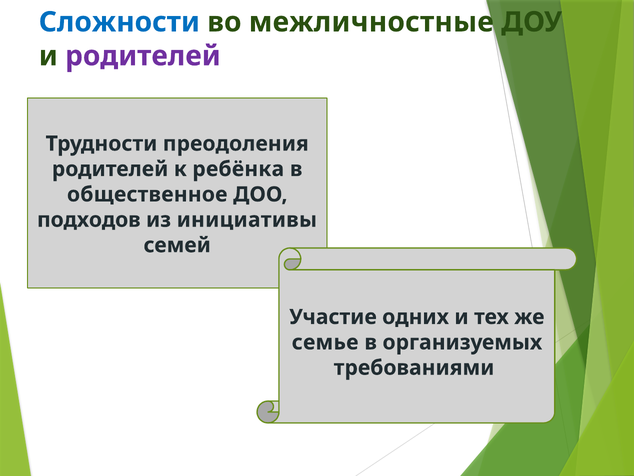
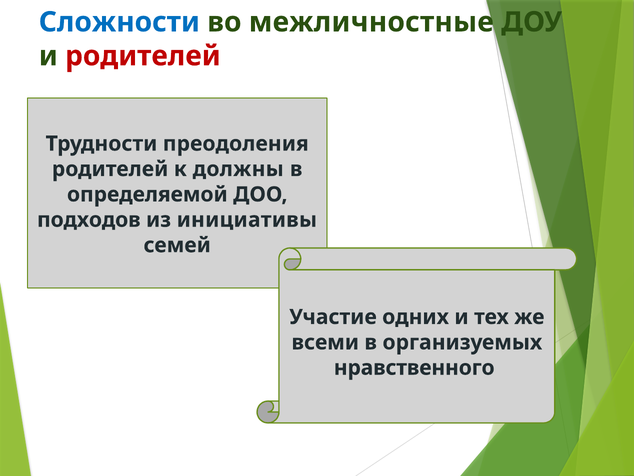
родителей at (143, 56) colour: purple -> red
ребёнка: ребёнка -> должны
общественное: общественное -> определяемой
семье: семье -> всеми
требованиями: требованиями -> нравственного
